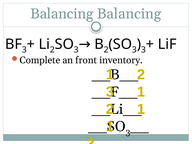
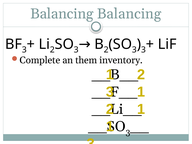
front: front -> them
